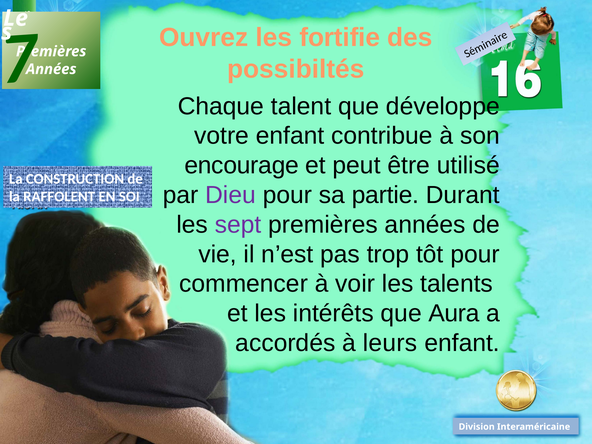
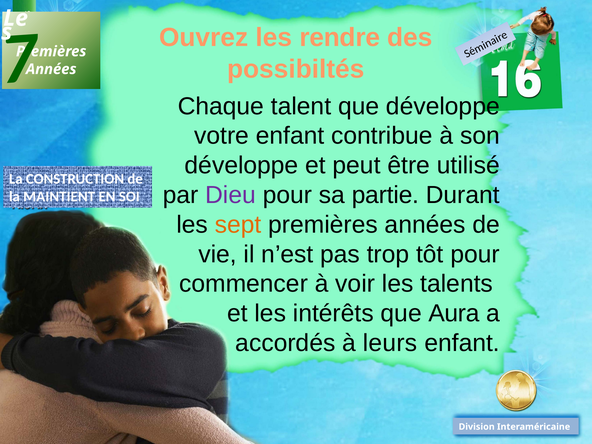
fortifie: fortifie -> rendre
encourage at (242, 165): encourage -> développe
RAFFOLENT: RAFFOLENT -> MAINTIENT
sept colour: purple -> orange
